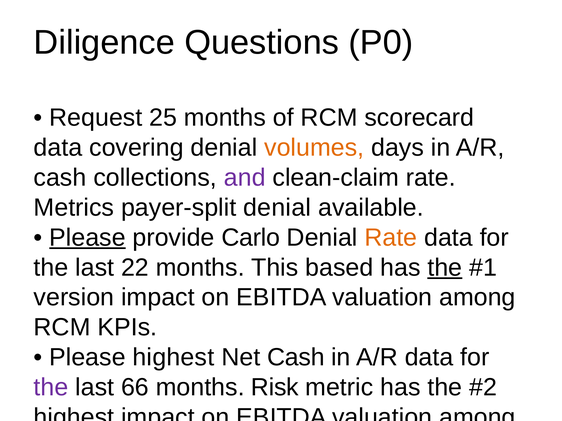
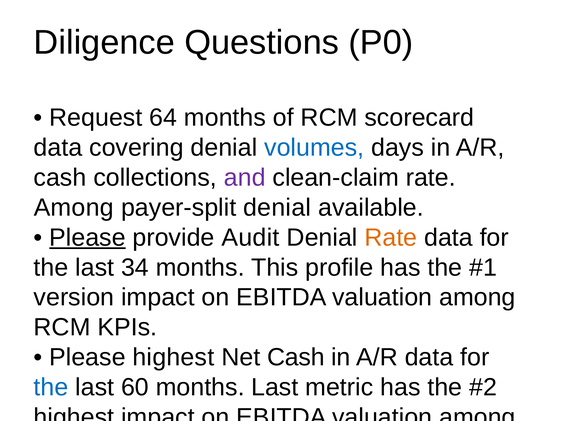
25: 25 -> 64
volumes colour: orange -> blue
Metrics at (74, 208): Metrics -> Among
Carlo: Carlo -> Audit
22: 22 -> 34
based: based -> profile
the at (445, 268) underline: present -> none
the at (51, 388) colour: purple -> blue
66: 66 -> 60
months Risk: Risk -> Last
